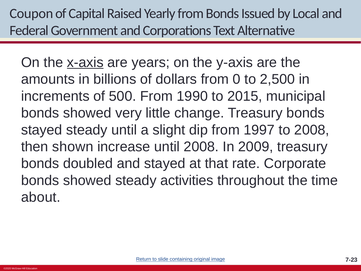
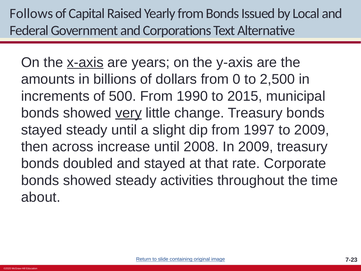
Coupon: Coupon -> Follows
very underline: none -> present
to 2008: 2008 -> 2009
shown: shown -> across
